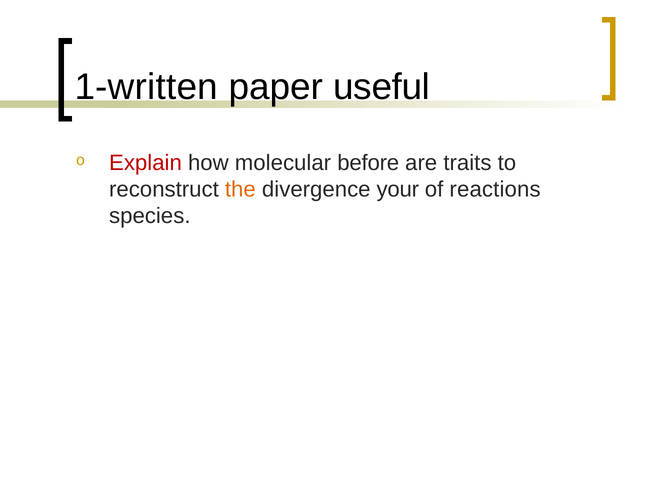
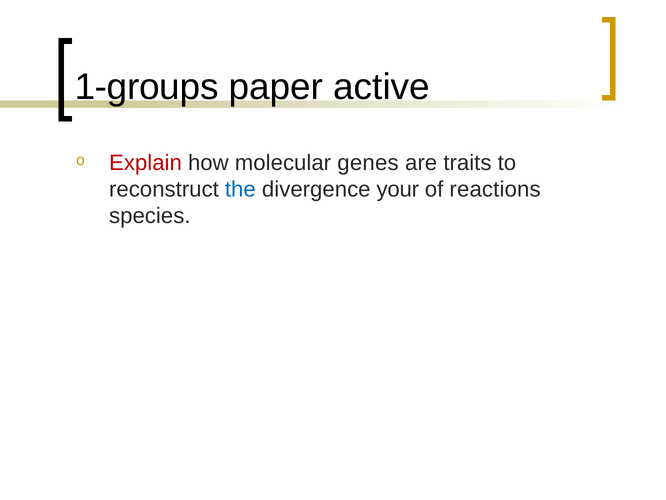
1-written: 1-written -> 1-groups
useful: useful -> active
before: before -> genes
the colour: orange -> blue
